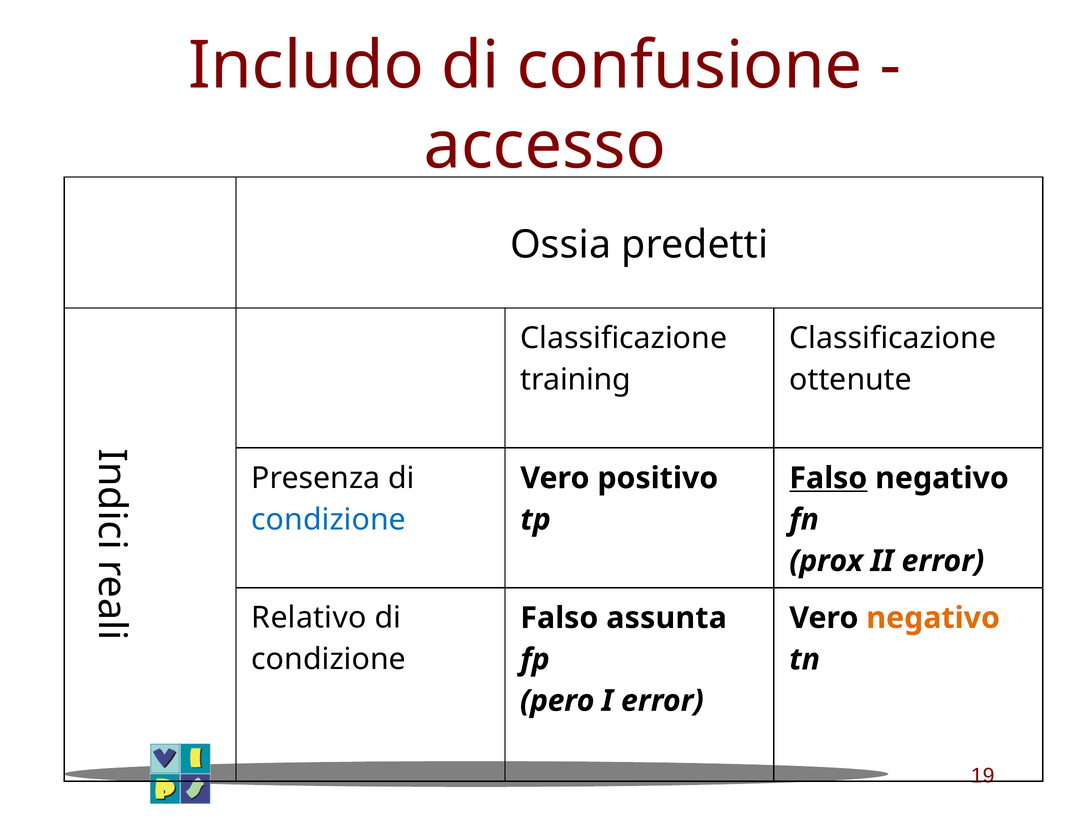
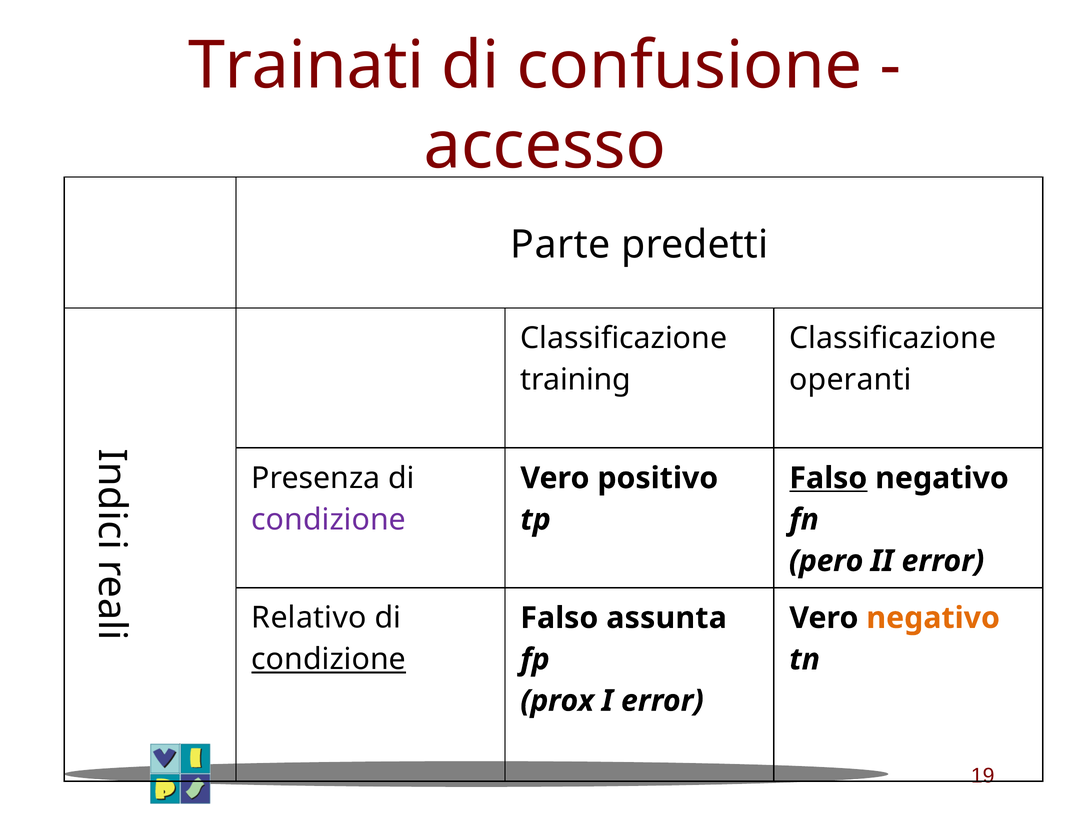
Includo: Includo -> Trainati
Ossia: Ossia -> Parte
ottenute: ottenute -> operanti
condizione at (329, 519) colour: blue -> purple
prox: prox -> pero
condizione at (329, 659) underline: none -> present
pero: pero -> prox
